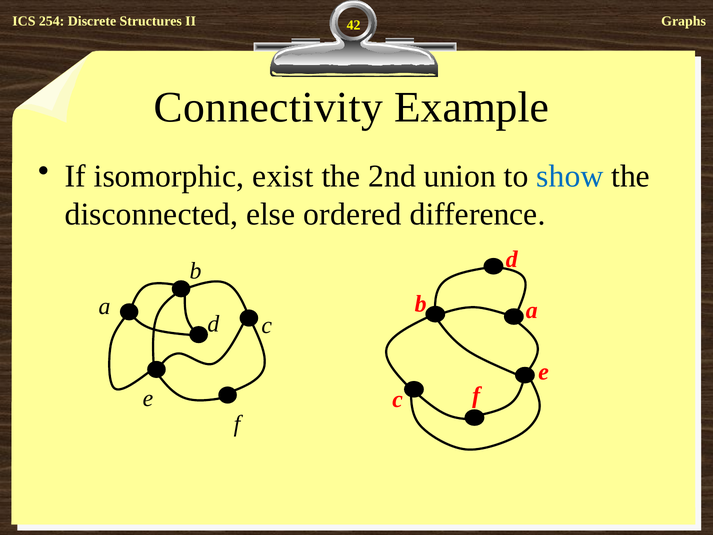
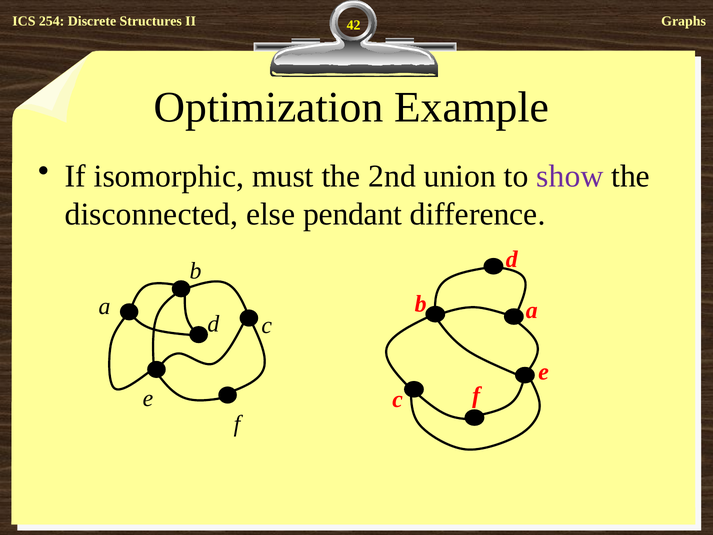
Connectivity: Connectivity -> Optimization
exist: exist -> must
show colour: blue -> purple
ordered: ordered -> pendant
